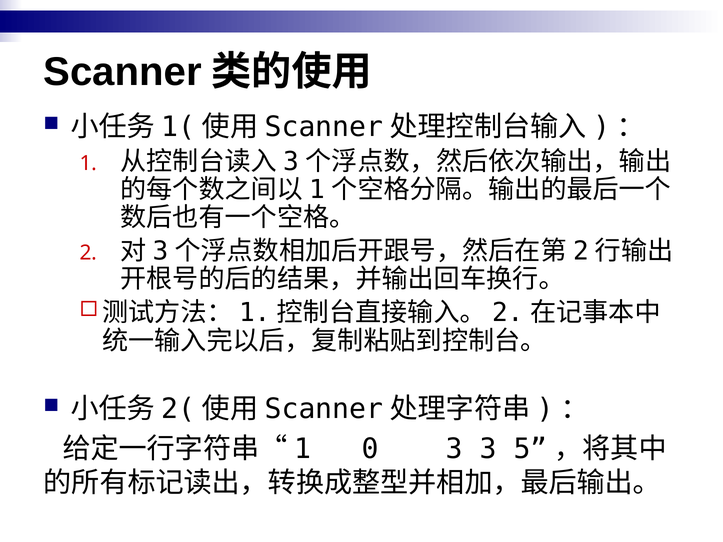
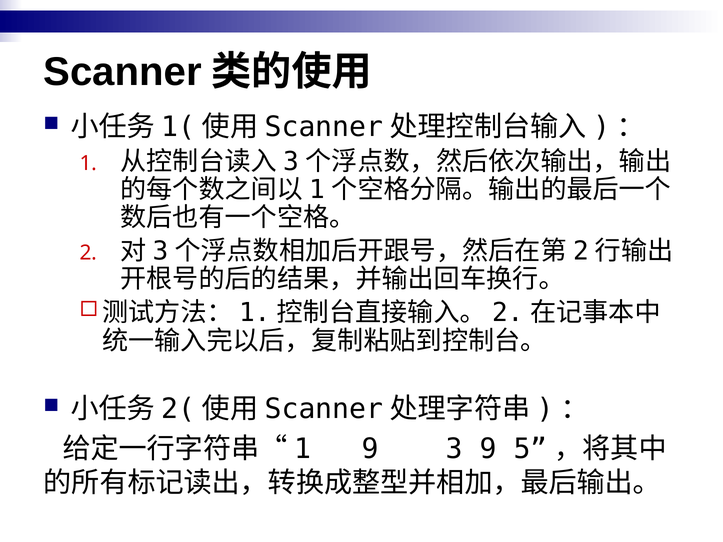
0 at (370, 449): 0 -> 9
3 3: 3 -> 9
